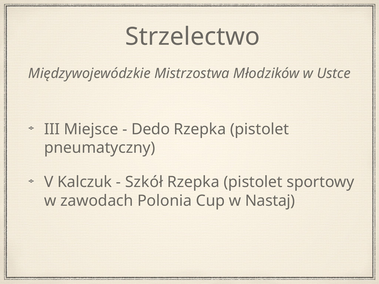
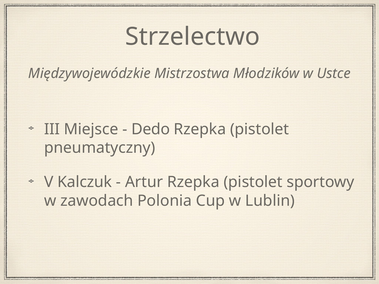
Szkół: Szkół -> Artur
Nastaj: Nastaj -> Lublin
